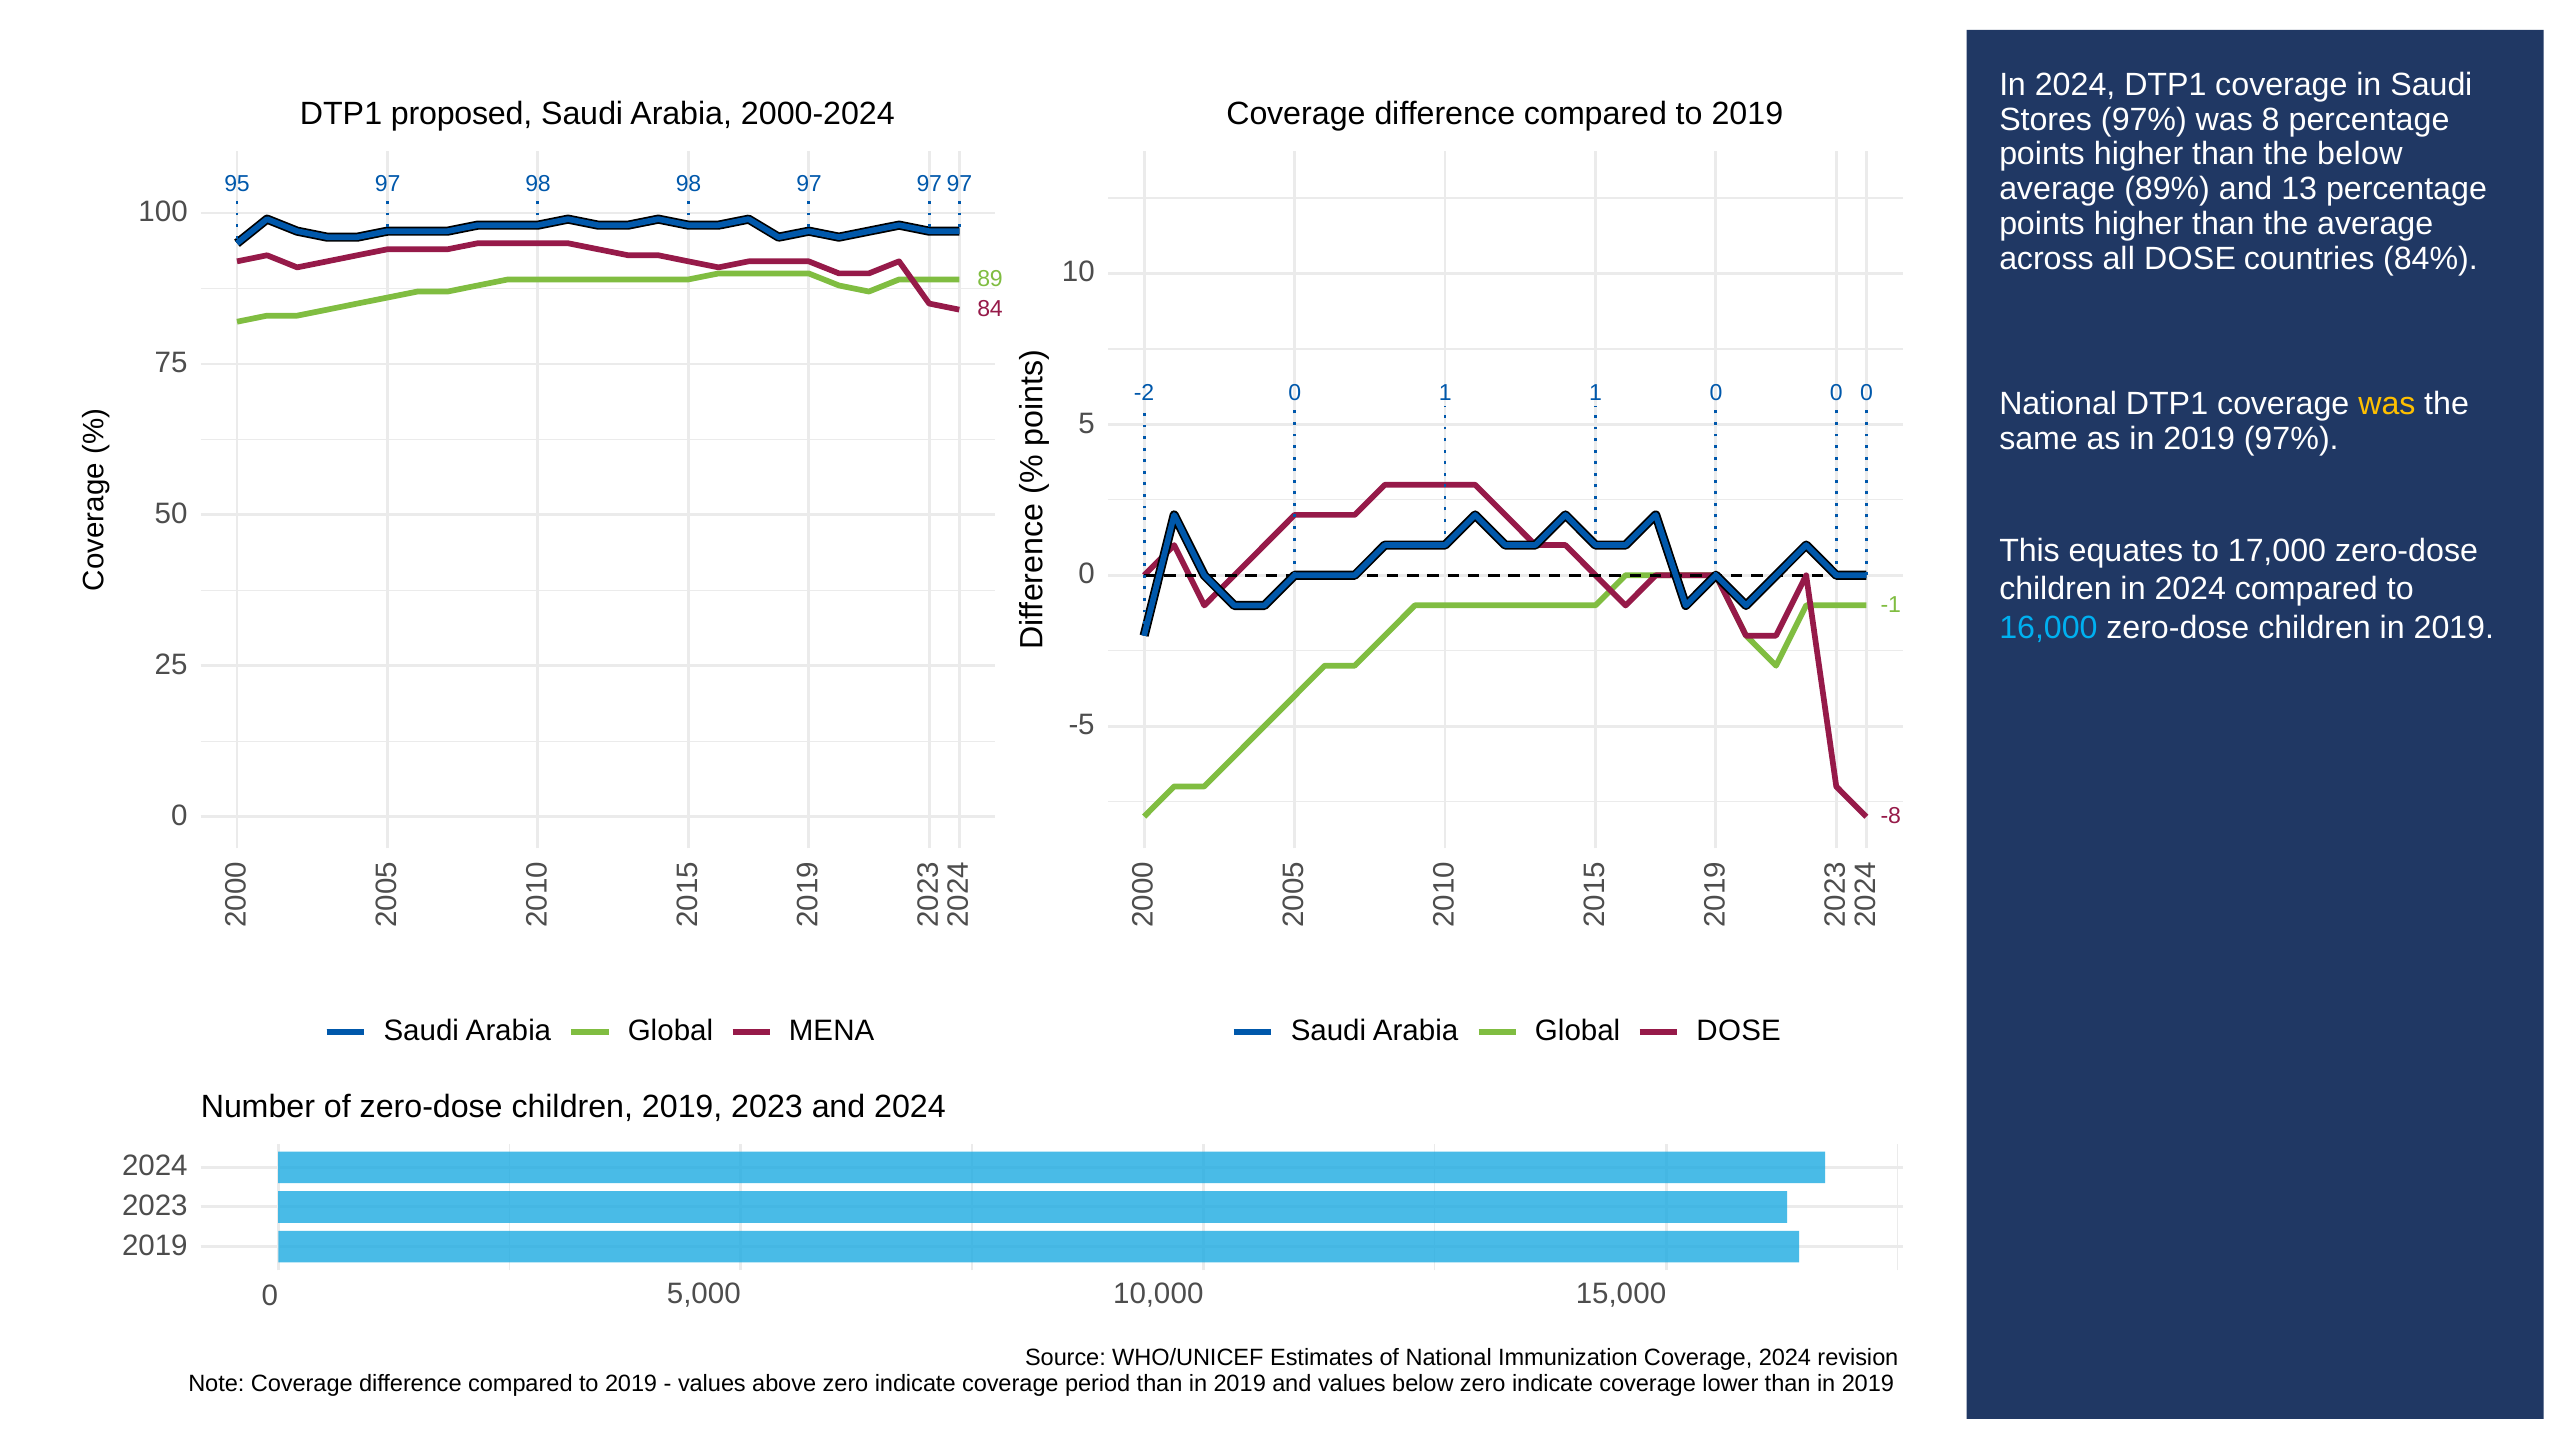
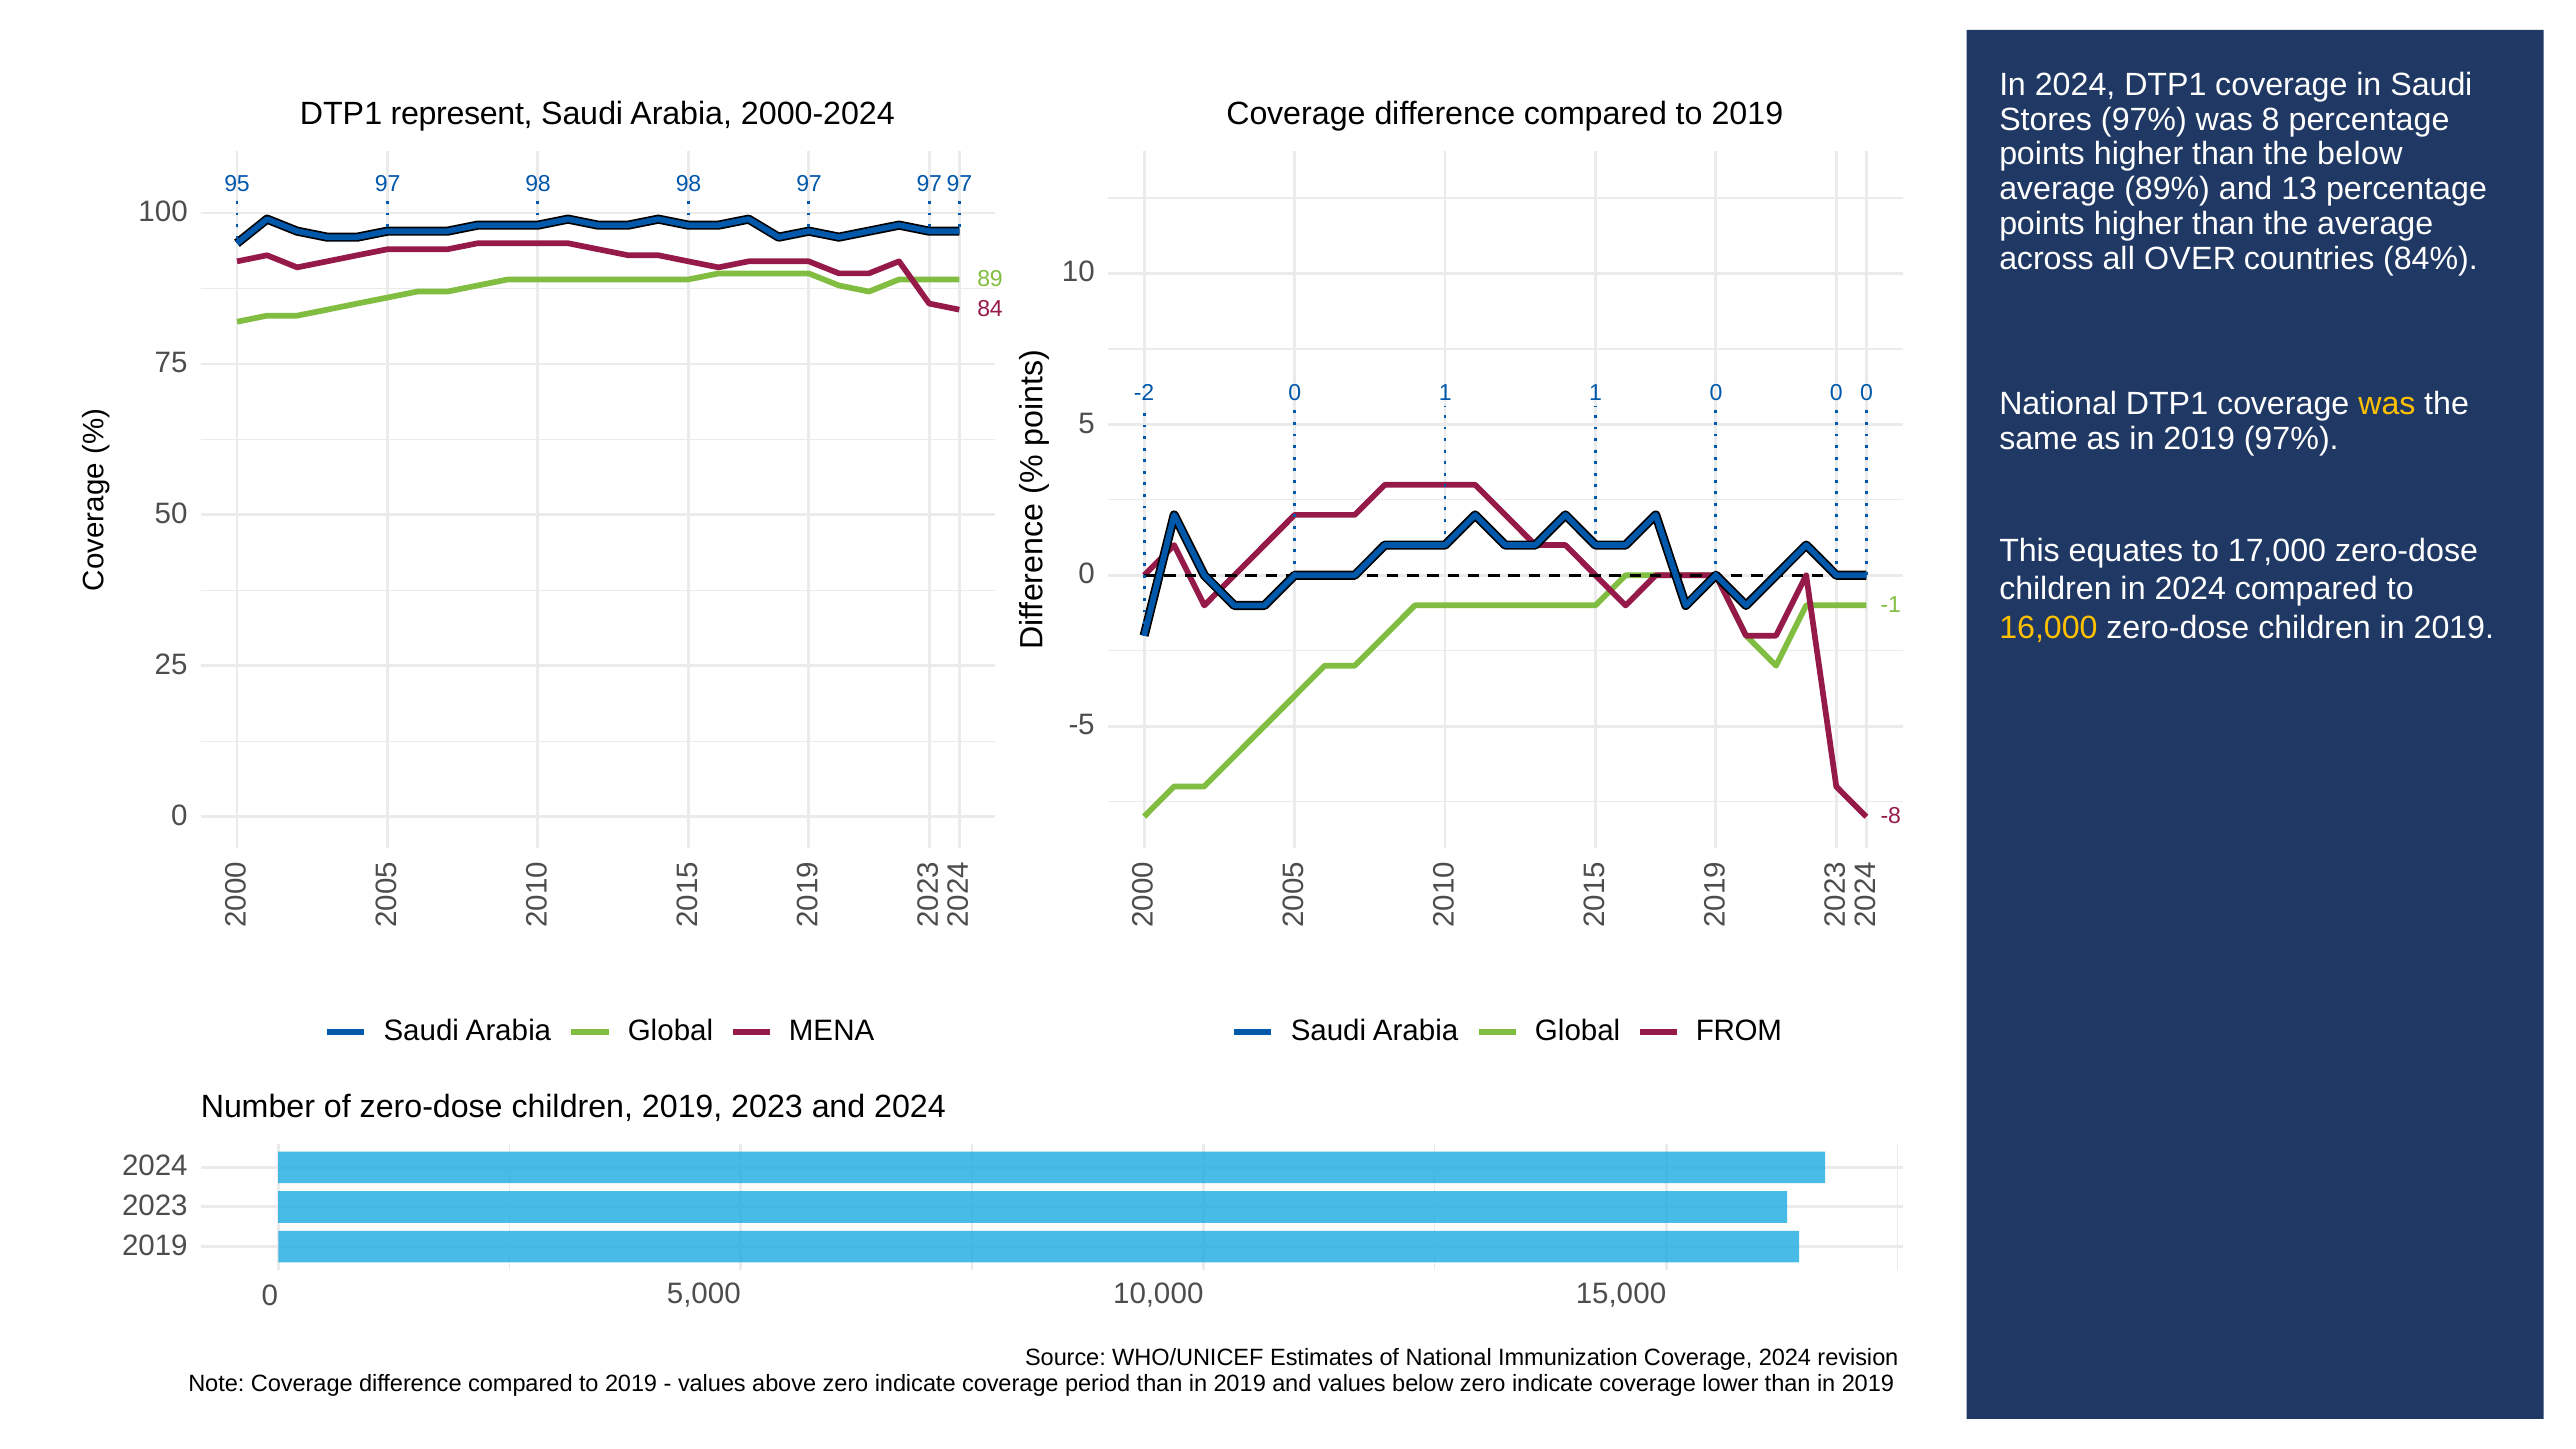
proposed: proposed -> represent
all DOSE: DOSE -> OVER
16,000 colour: light blue -> yellow
Global DOSE: DOSE -> FROM
